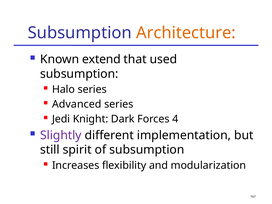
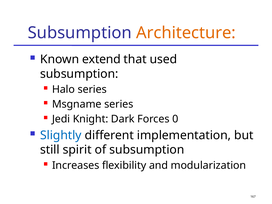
Advanced: Advanced -> Msgname
4: 4 -> 0
Slightly colour: purple -> blue
